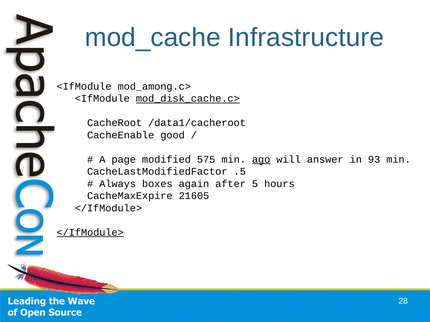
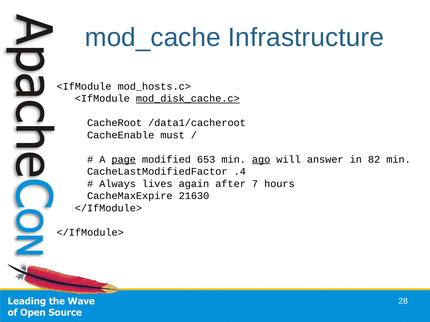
mod_among.c>: mod_among.c> -> mod_hosts.c>
good: good -> must
page underline: none -> present
575: 575 -> 653
93: 93 -> 82
.5: .5 -> .4
boxes: boxes -> lives
5: 5 -> 7
21605: 21605 -> 21630
</IfModule> at (90, 233) underline: present -> none
